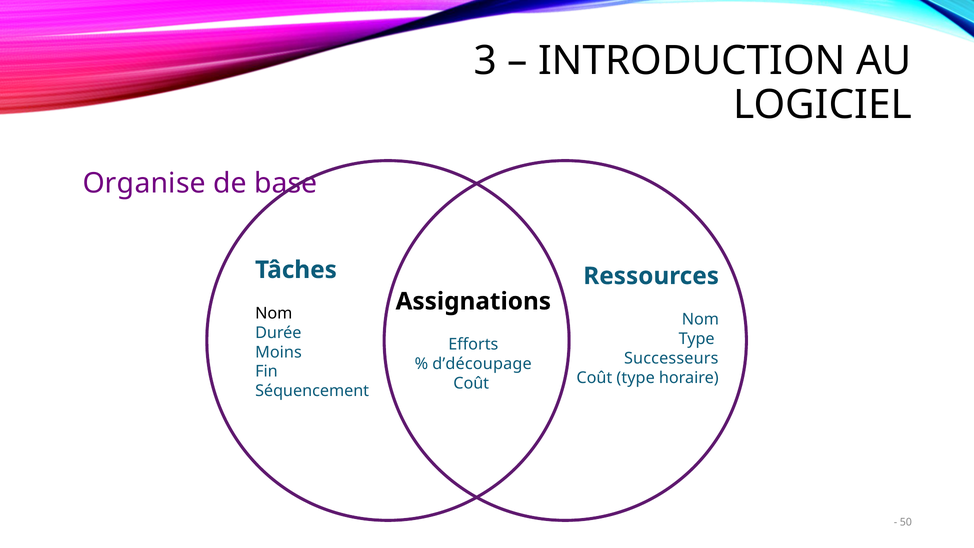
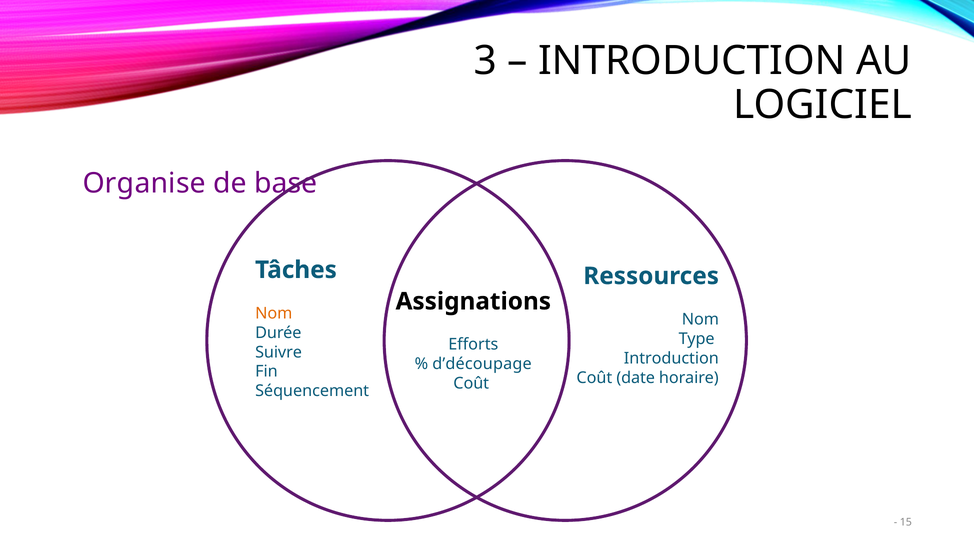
Nom at (274, 313) colour: black -> orange
Moins: Moins -> Suivre
Successeurs at (671, 358): Successeurs -> Introduction
Coût type: type -> date
50: 50 -> 15
